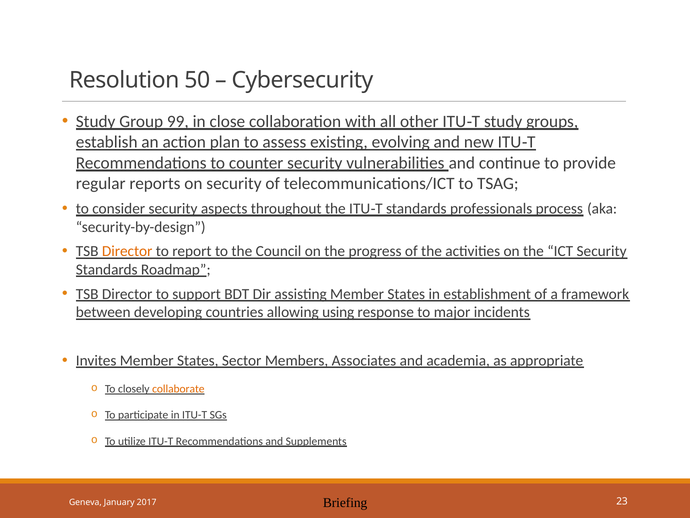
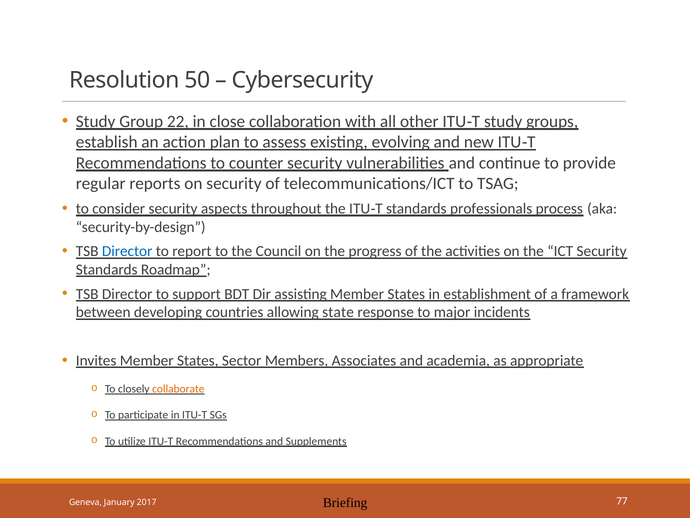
99: 99 -> 22
Director at (127, 251) colour: orange -> blue
using: using -> state
23: 23 -> 77
